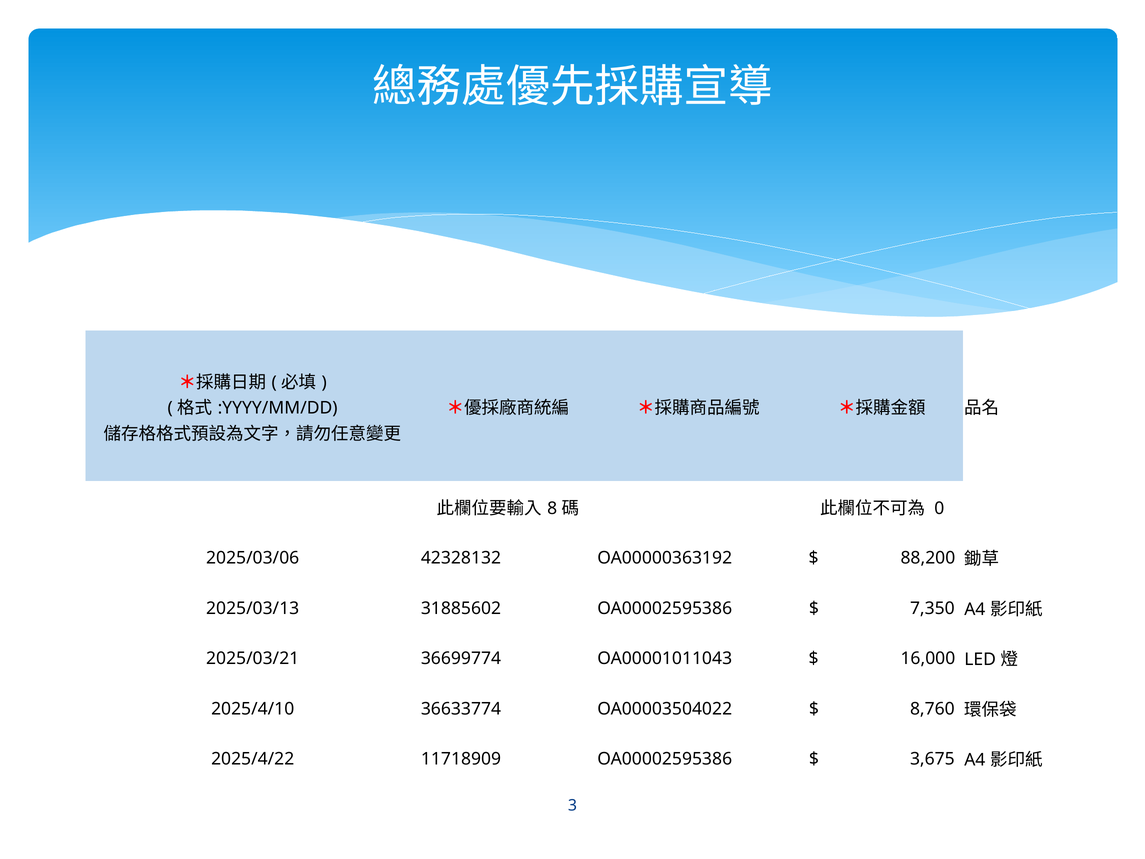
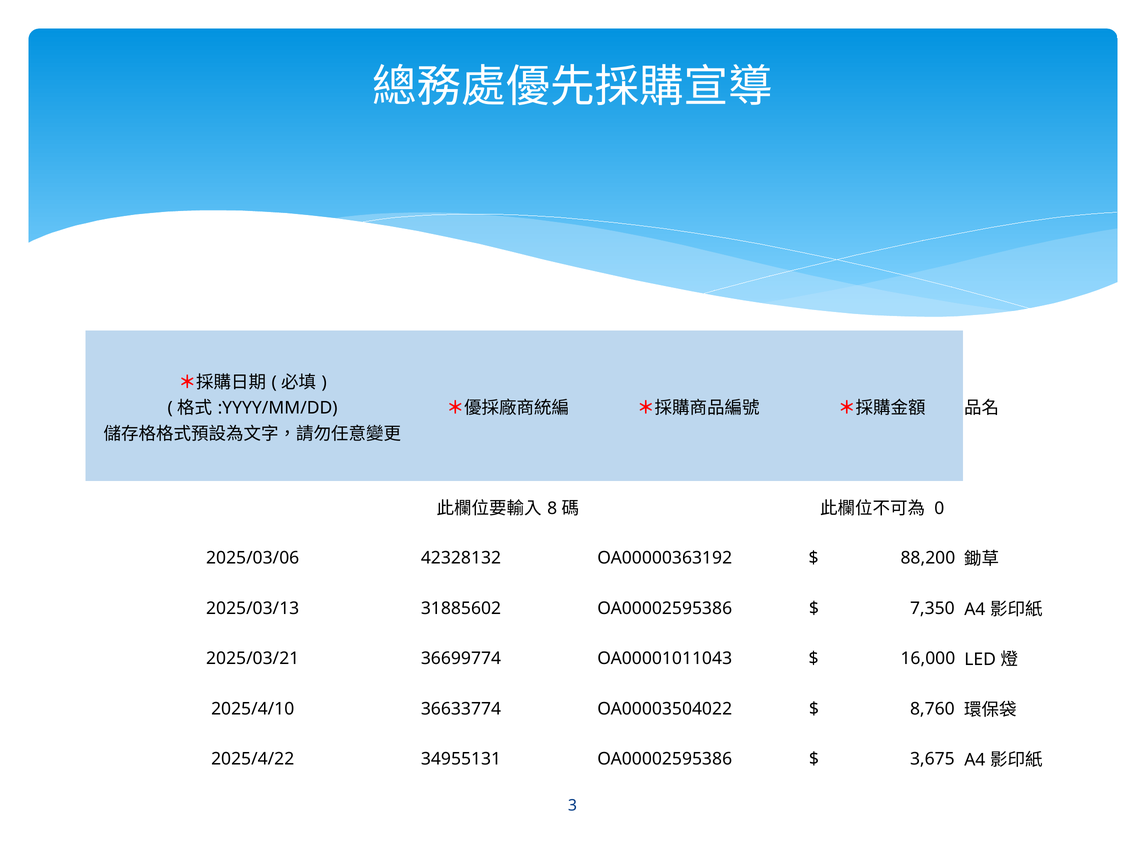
11718909: 11718909 -> 34955131
